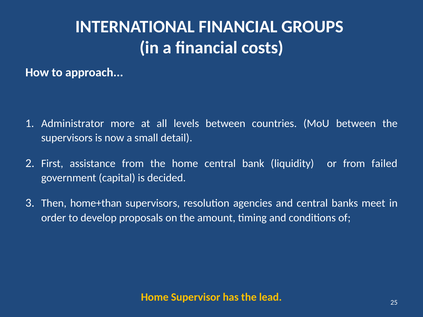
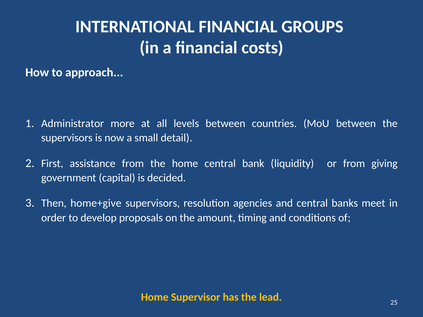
failed: failed -> giving
home+than: home+than -> home+give
